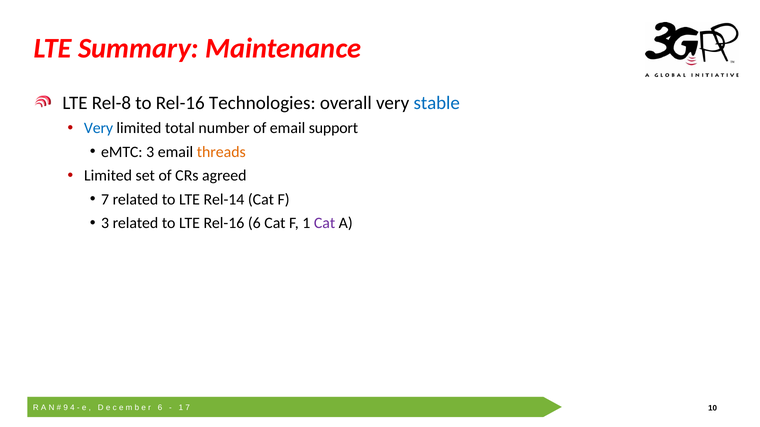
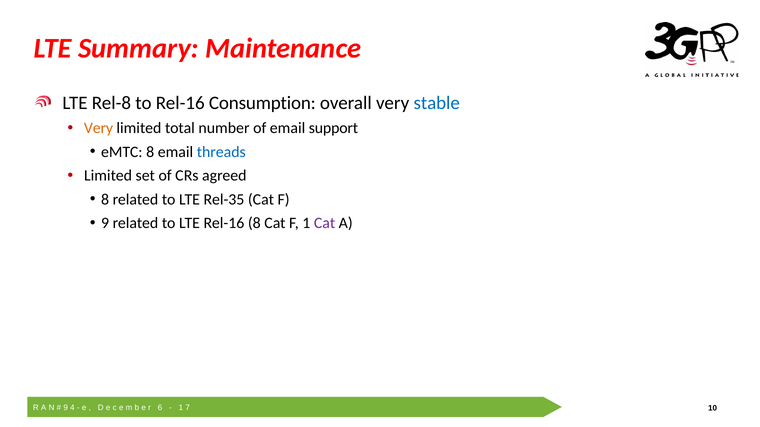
Technologies: Technologies -> Consumption
Very at (99, 128) colour: blue -> orange
eMTC 3: 3 -> 8
threads colour: orange -> blue
7 at (105, 200): 7 -> 8
Rel-14: Rel-14 -> Rel-35
3 at (105, 223): 3 -> 9
Rel-16 6: 6 -> 8
